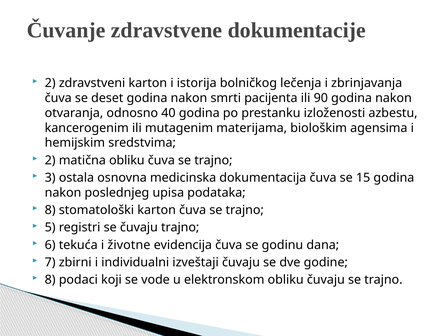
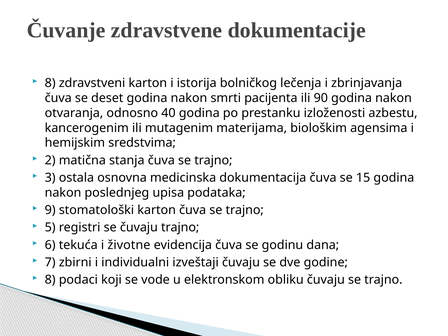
2 at (50, 83): 2 -> 8
matična obliku: obliku -> stanja
8 at (50, 210): 8 -> 9
